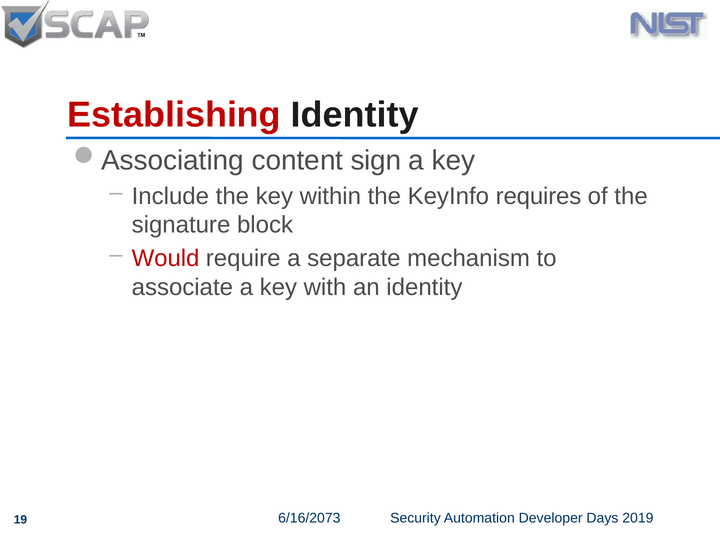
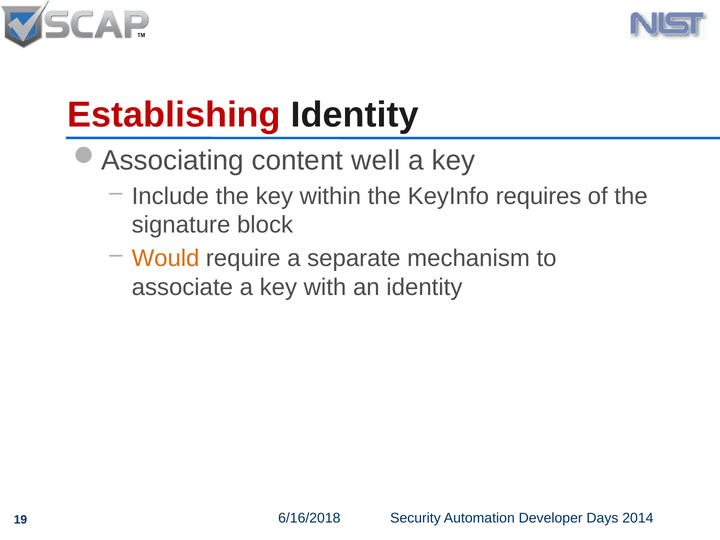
sign: sign -> well
Would colour: red -> orange
6/16/2073: 6/16/2073 -> 6/16/2018
2019: 2019 -> 2014
